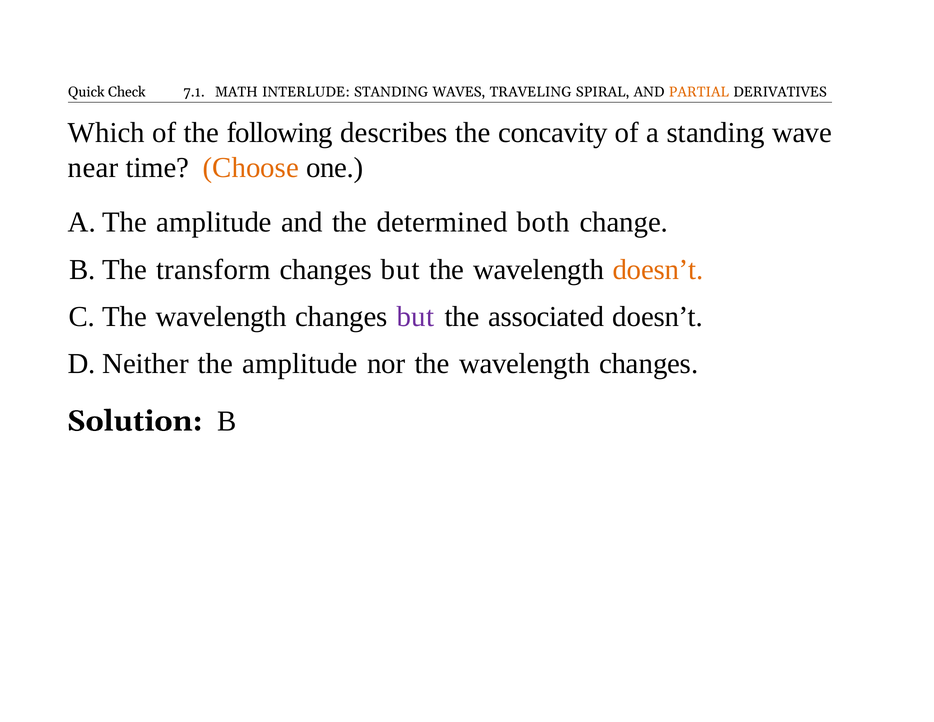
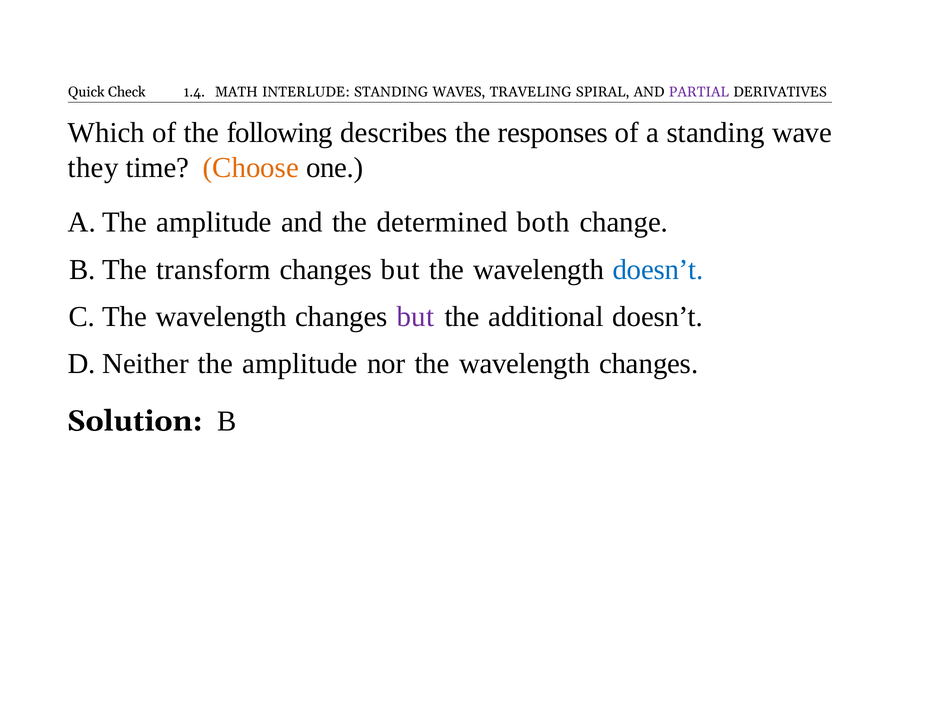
7.1: 7.1 -> 1.4
PARTIAL colour: orange -> purple
concavity: concavity -> responses
near: near -> they
doesn’t at (658, 269) colour: orange -> blue
associated: associated -> additional
